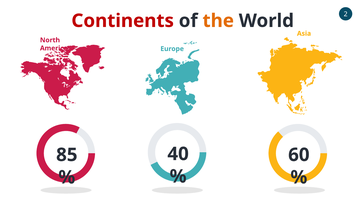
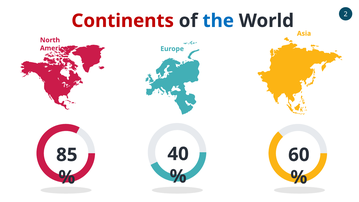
the colour: orange -> blue
